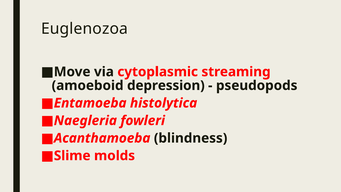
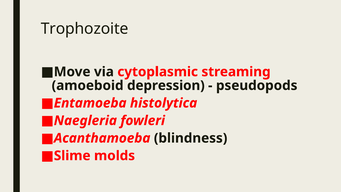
Euglenozoa: Euglenozoa -> Trophozoite
